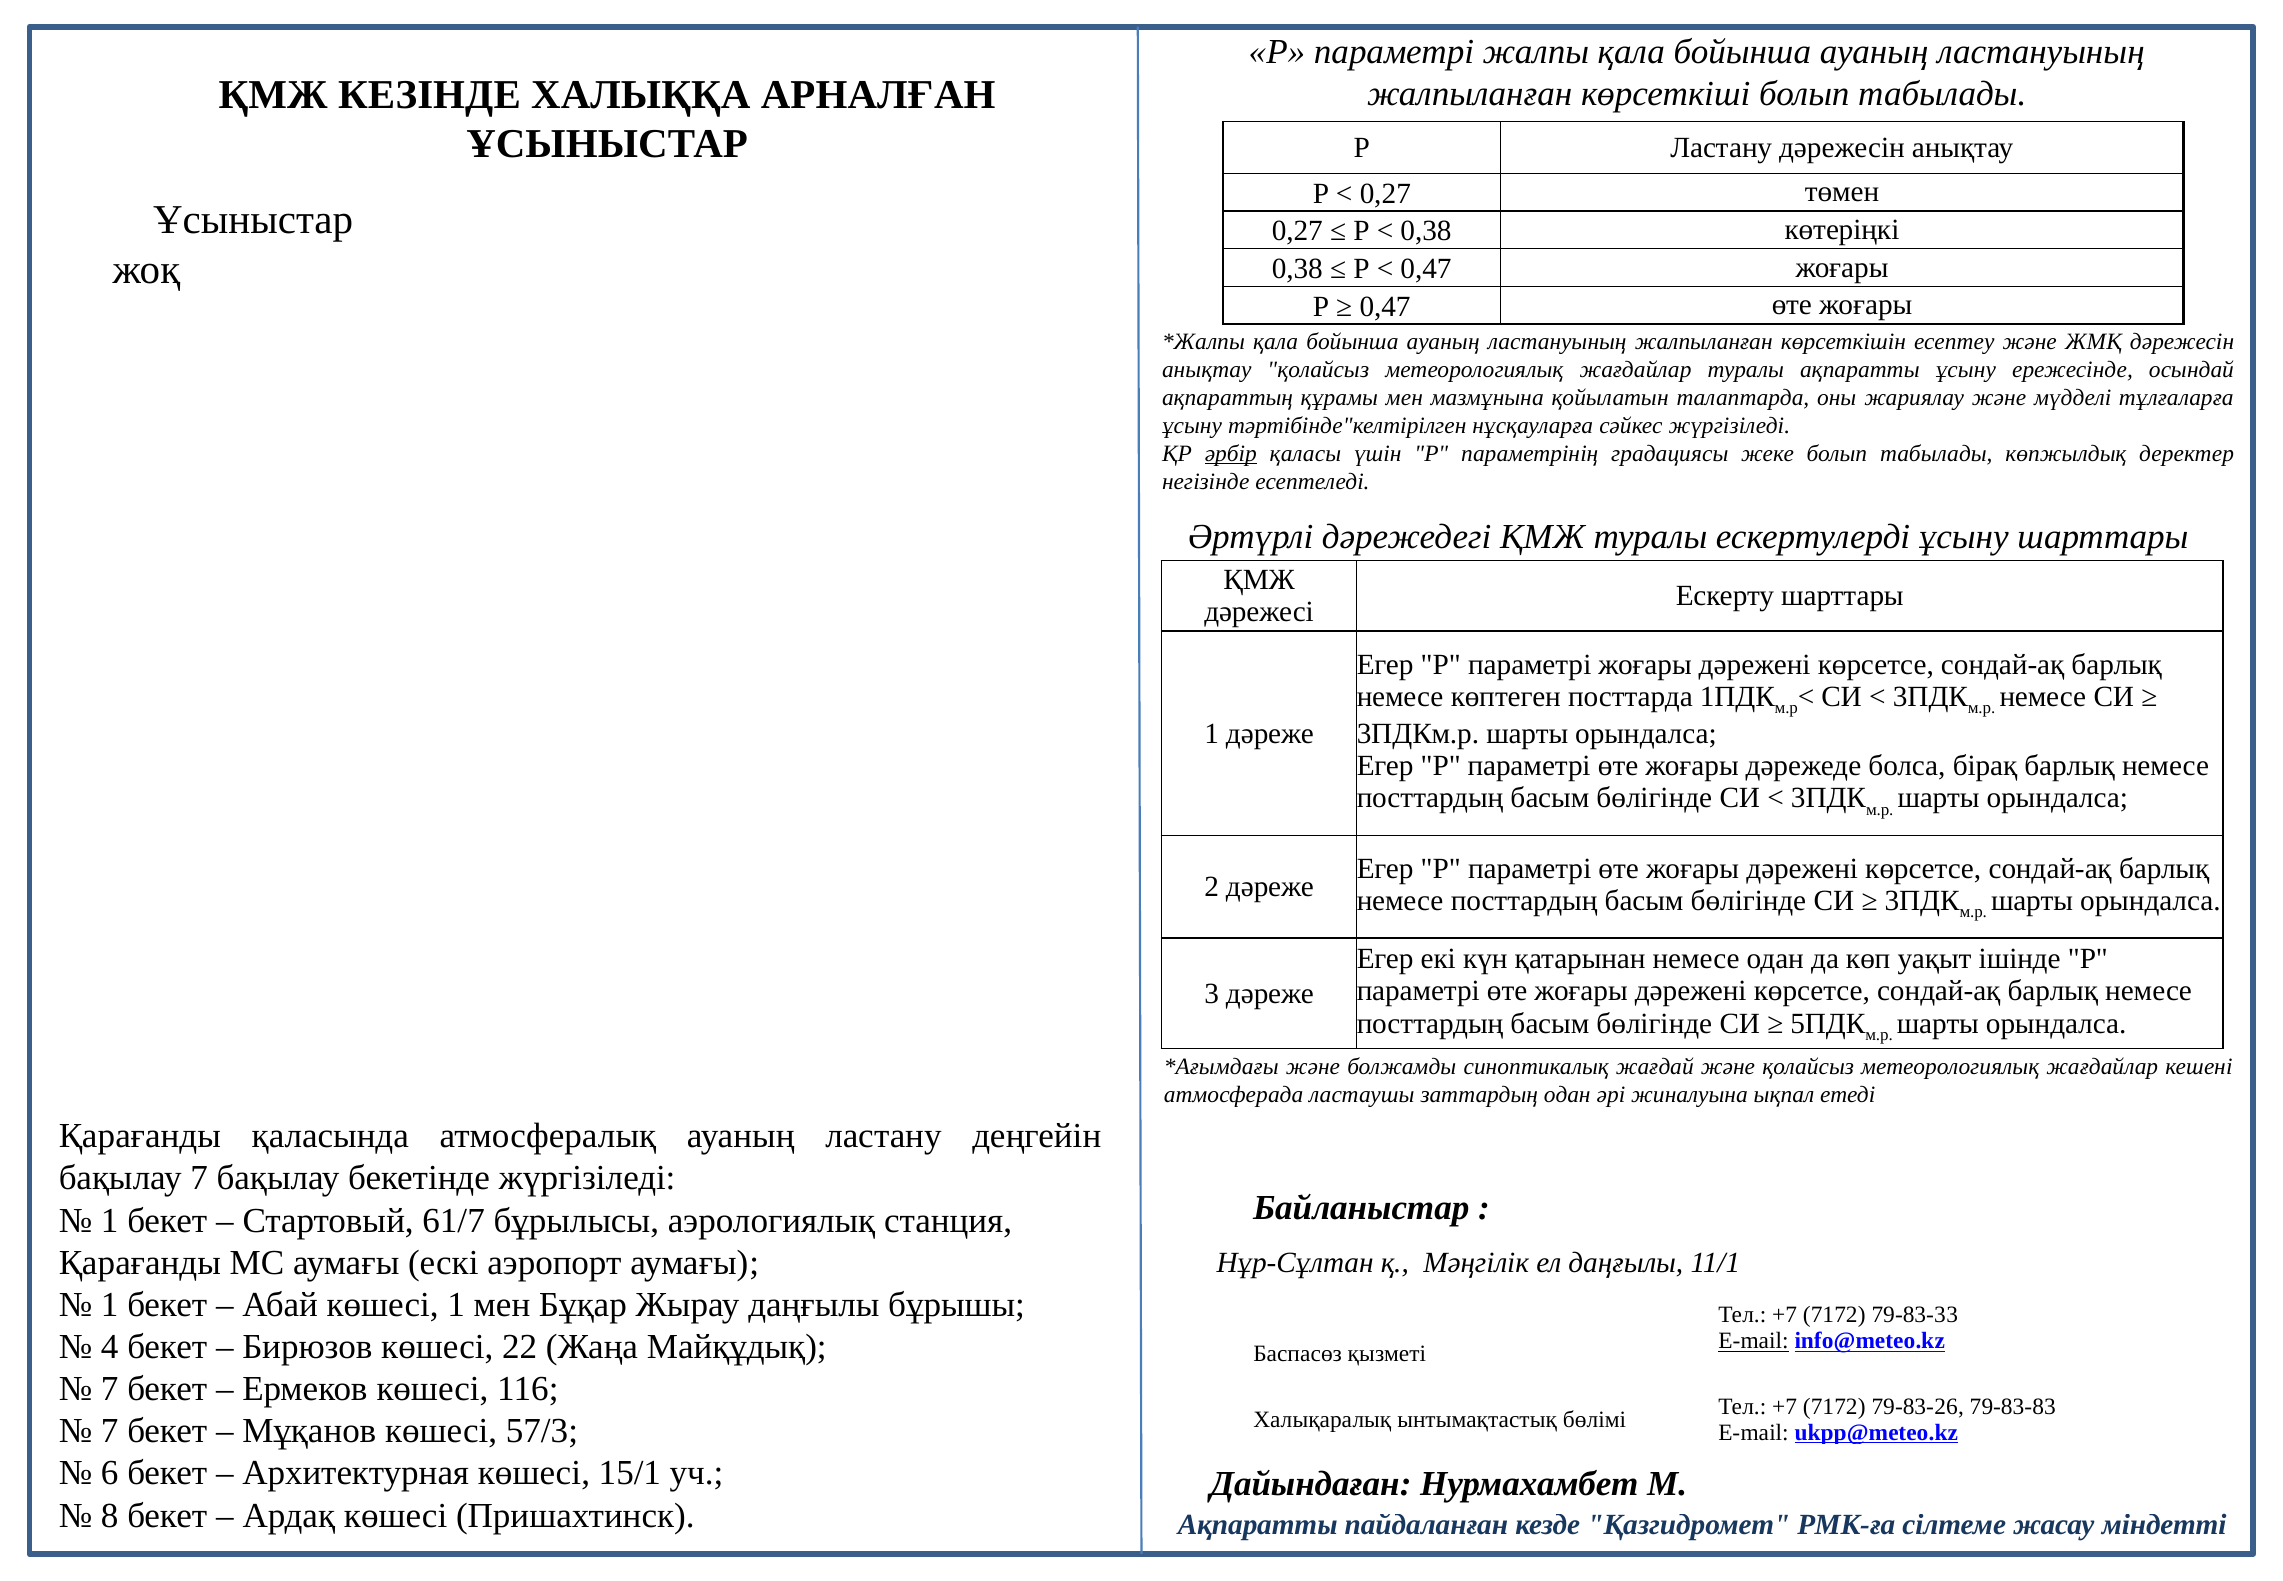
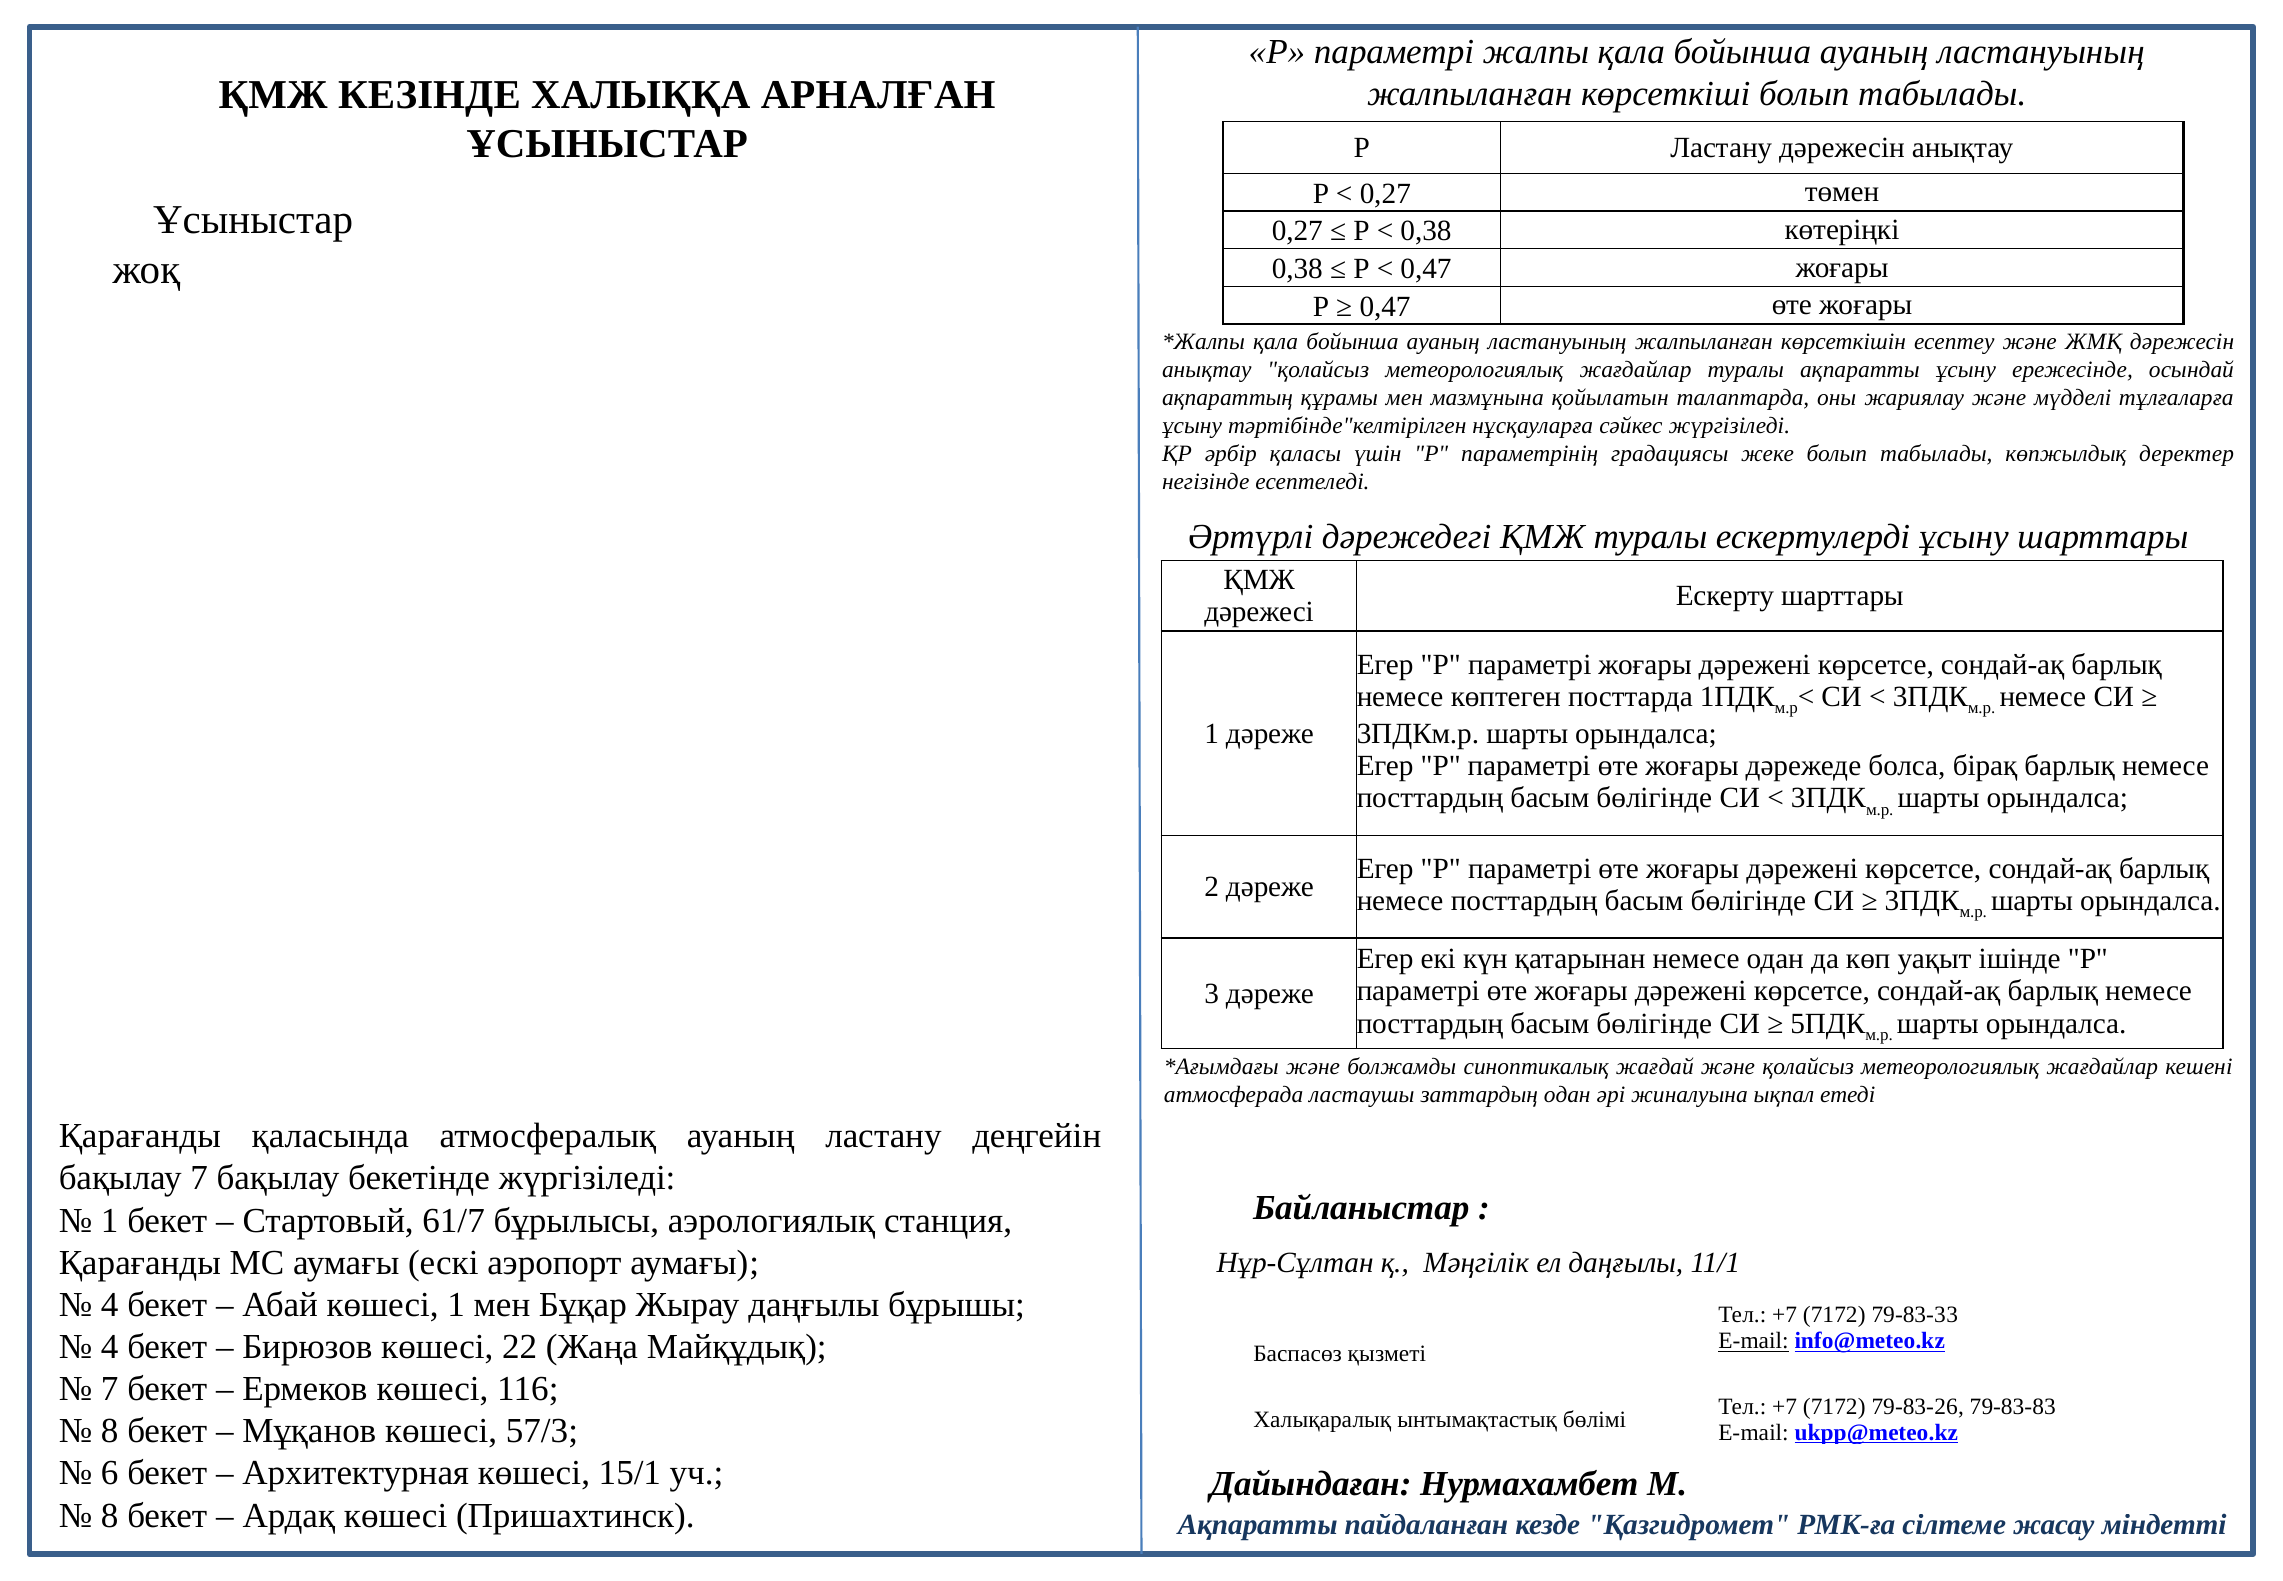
әрбір underline: present -> none
1 at (110, 1304): 1 -> 4
7 at (110, 1431): 7 -> 8
